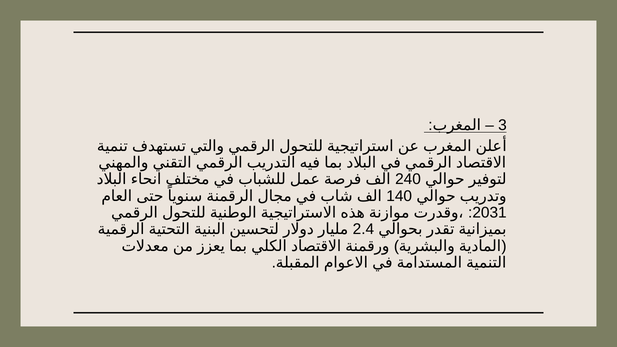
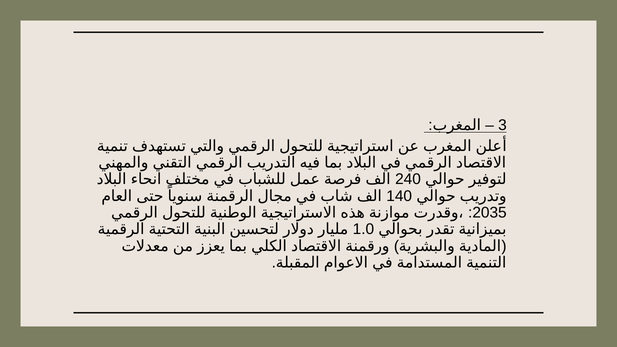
2031: 2031 -> 2035
2.4: 2.4 -> 1.0
